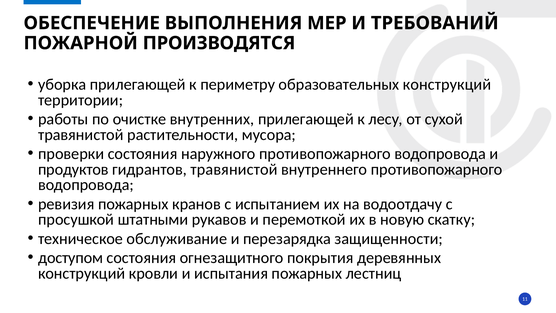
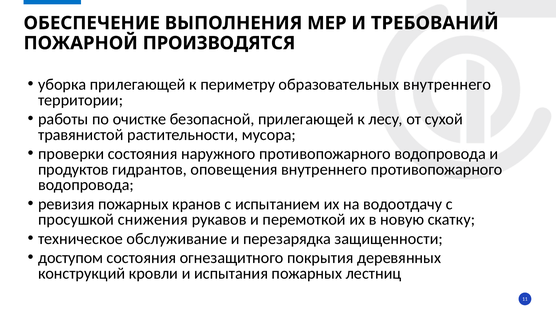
образовательных конструкций: конструкций -> внутреннего
внутренних: внутренних -> безопасной
гидрантов травянистой: травянистой -> оповещения
штатными: штатными -> снижения
